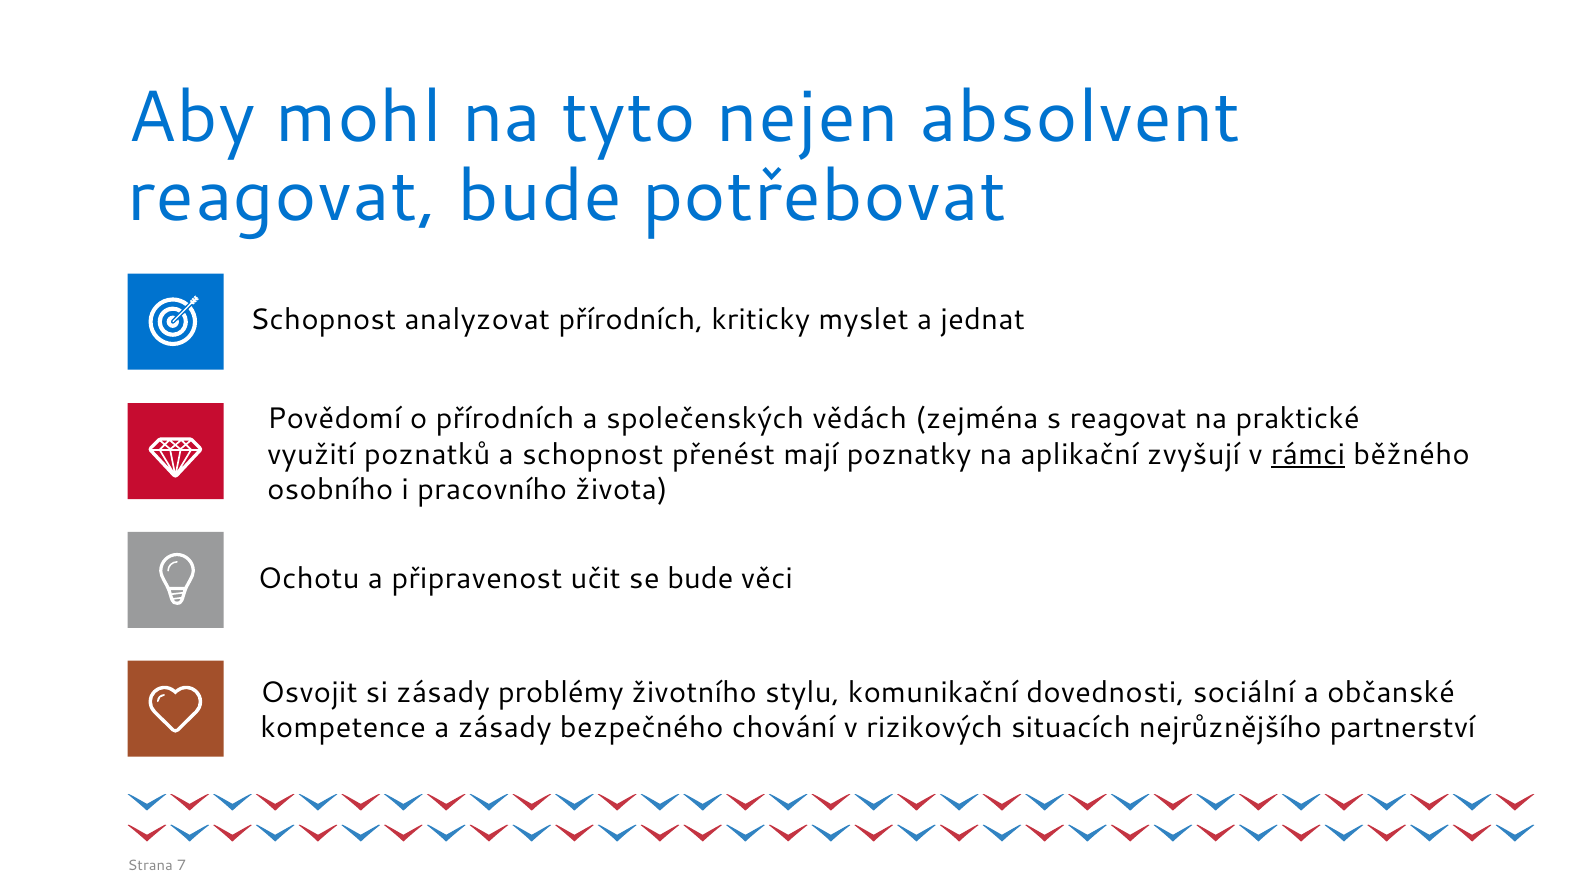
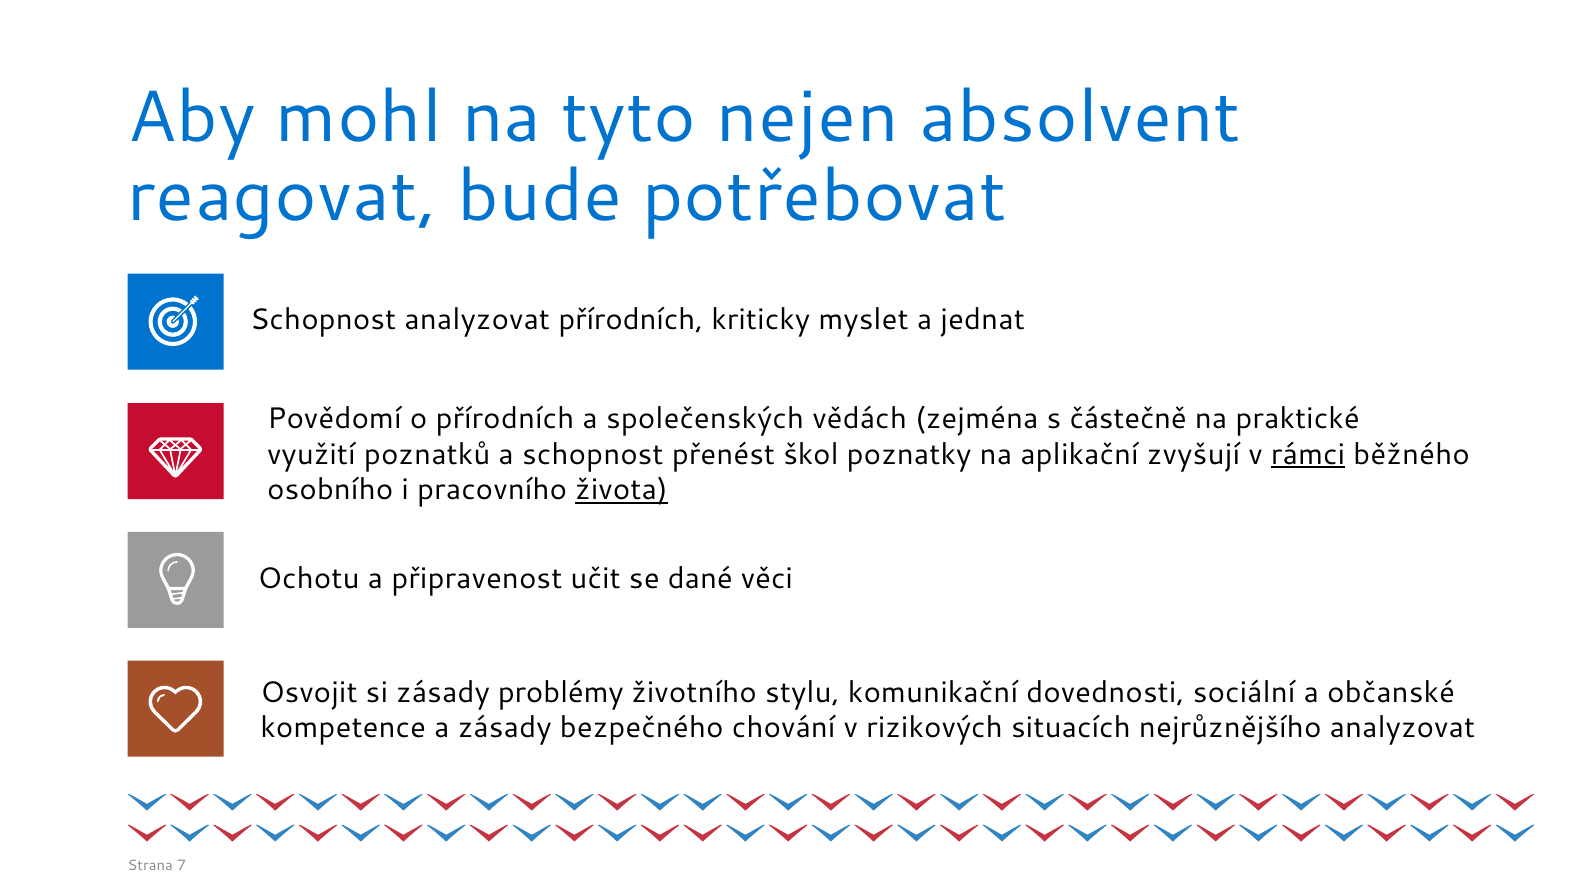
s reagovat: reagovat -> částečně
mají: mají -> škol
života underline: none -> present
se bude: bude -> dané
nejrůznějšího partnerství: partnerství -> analyzovat
